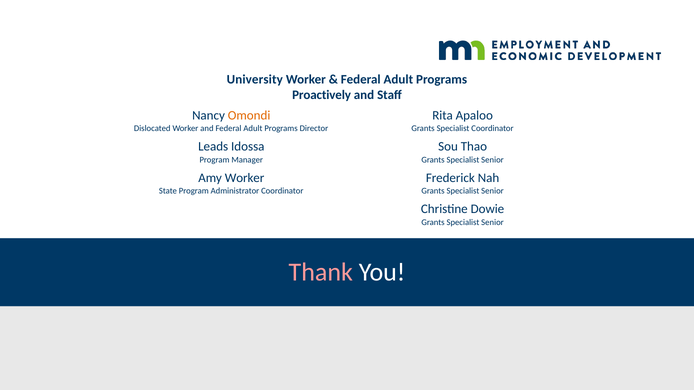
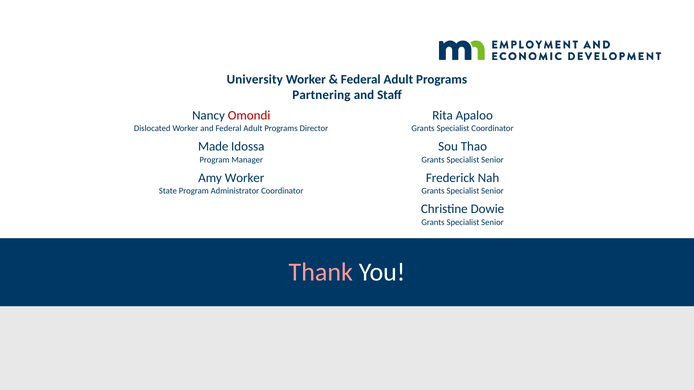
Proactively: Proactively -> Partnering
Omondi colour: orange -> red
Leads: Leads -> Made
